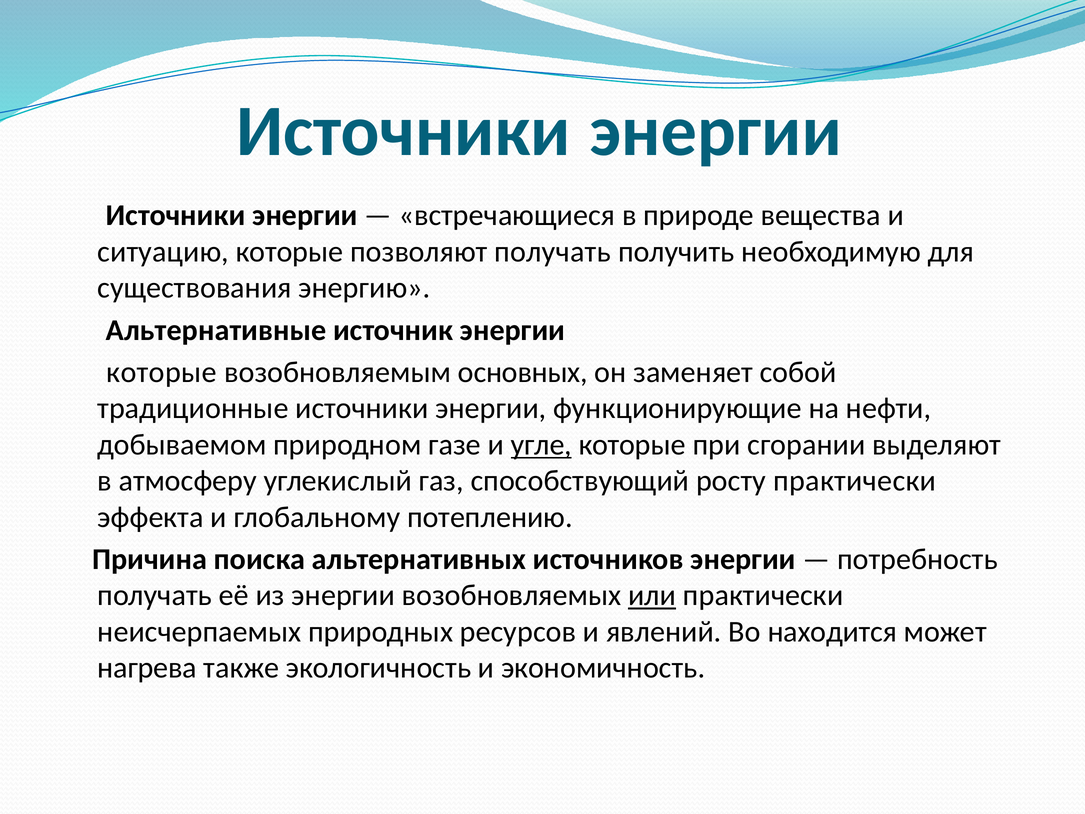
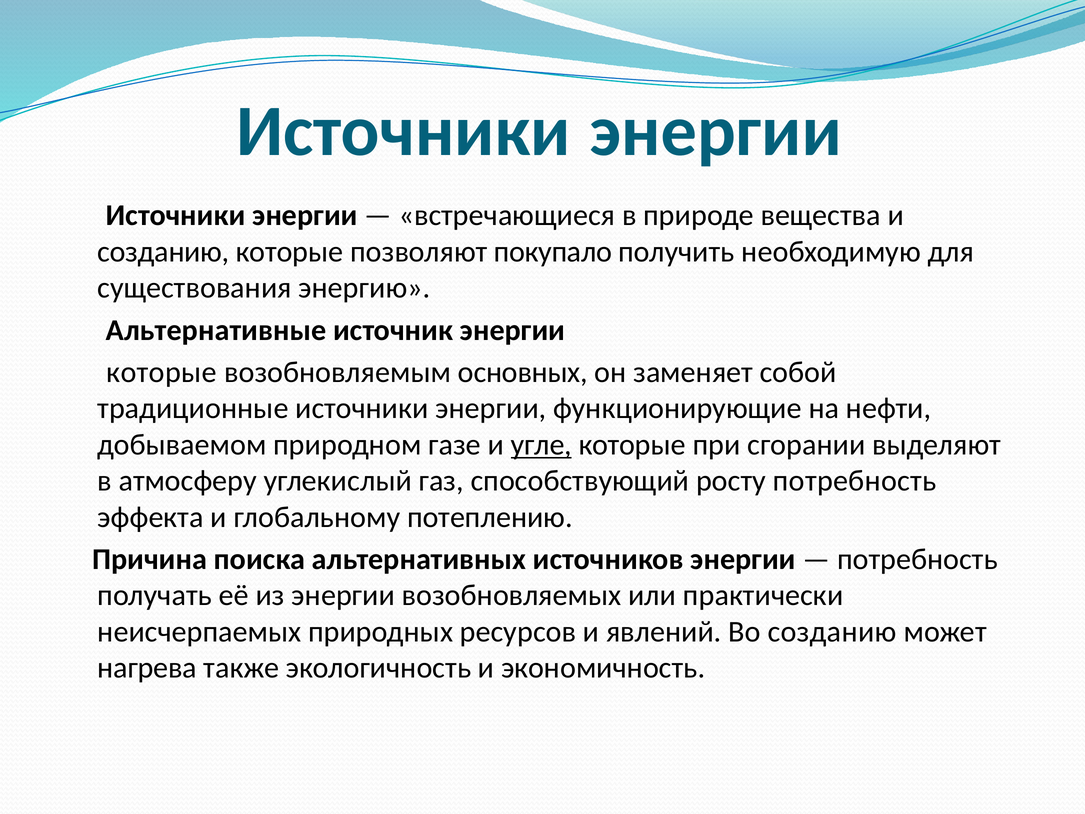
ситуацию at (163, 252): ситуацию -> созданию
позволяют получать: получать -> покупало
росту практически: практически -> потребность
или underline: present -> none
Во находится: находится -> созданию
